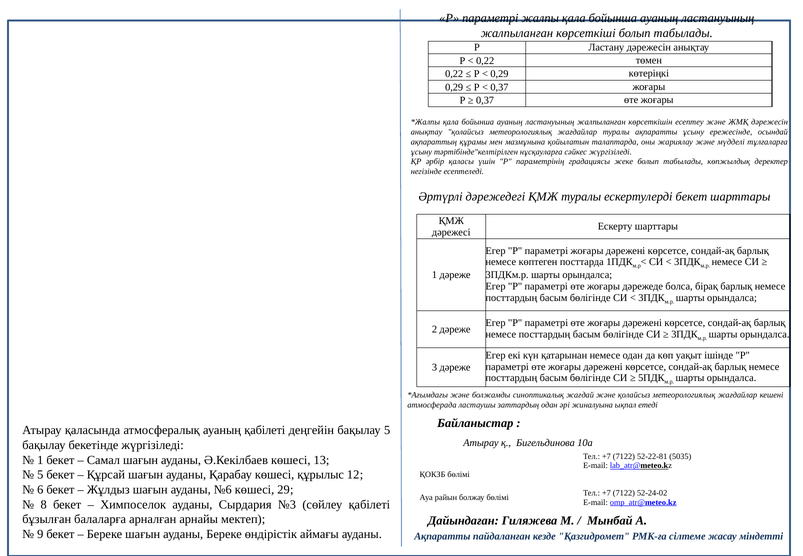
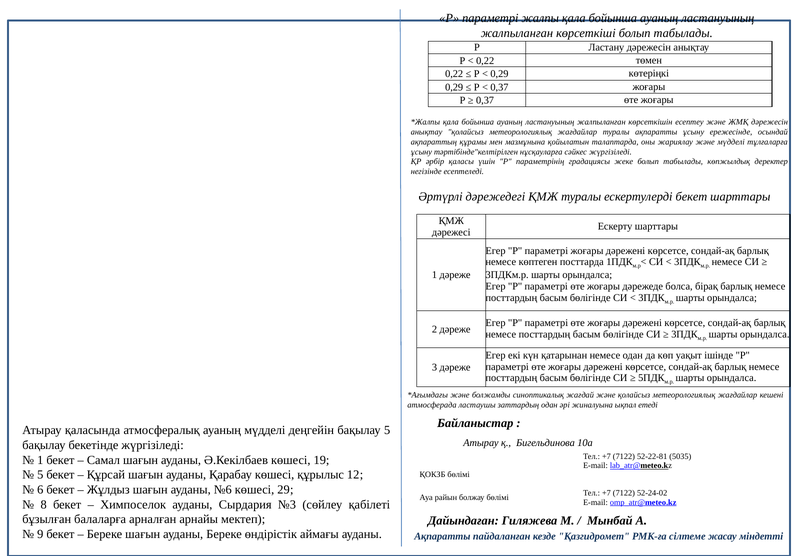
ауаның қабілеті: қабілеті -> мүдделі
13: 13 -> 19
